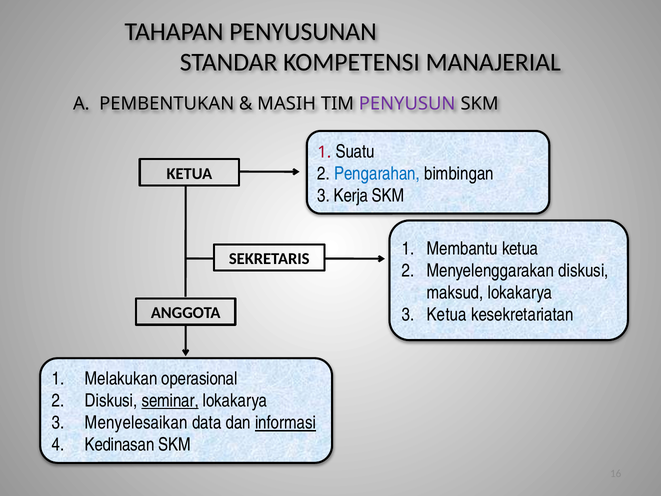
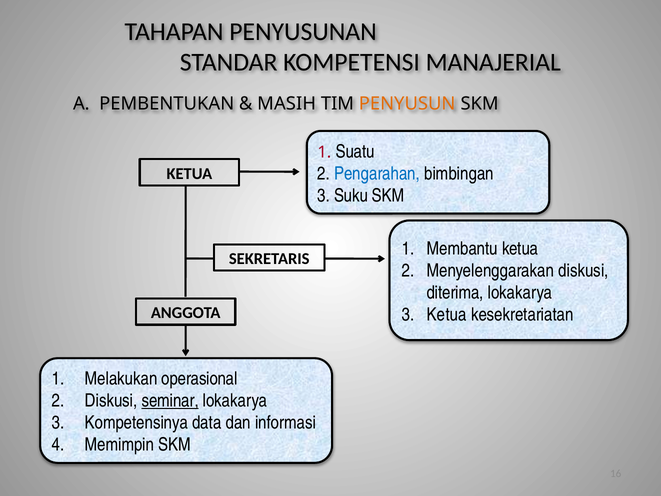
PENYUSUN colour: purple -> orange
Kerja: Kerja -> Suku
maksud: maksud -> diterima
Menyelesaikan: Menyelesaikan -> Kompetensinya
informasi underline: present -> none
Kedinasan: Kedinasan -> Memimpin
